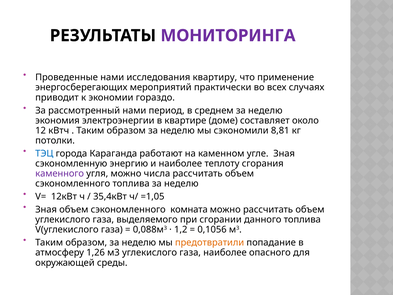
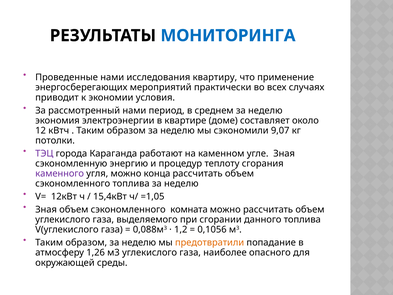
МОНИТОРИНГА colour: purple -> blue
гораздо: гораздо -> условия
8,81: 8,81 -> 9,07
ТЭЦ colour: blue -> purple
и наиболее: наиболее -> процедур
числа: числа -> конца
35,4кВт: 35,4кВт -> 15,4кВт
